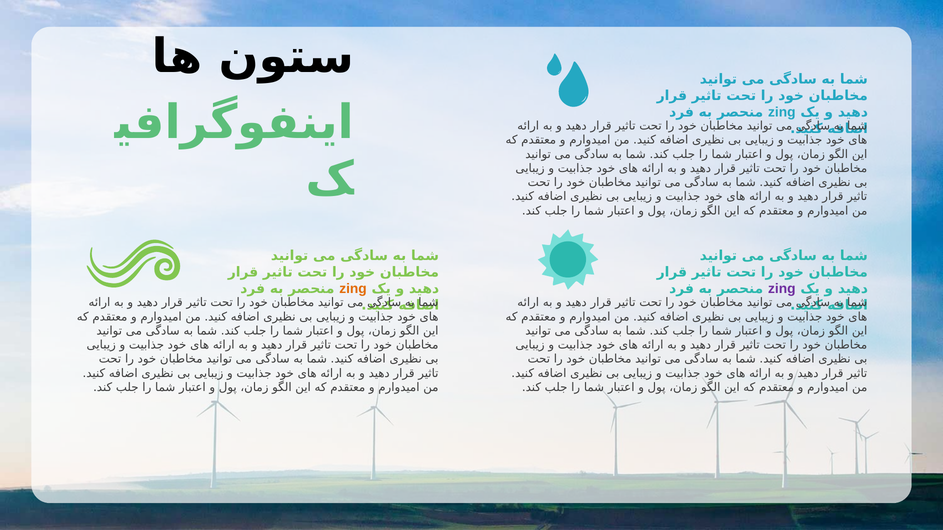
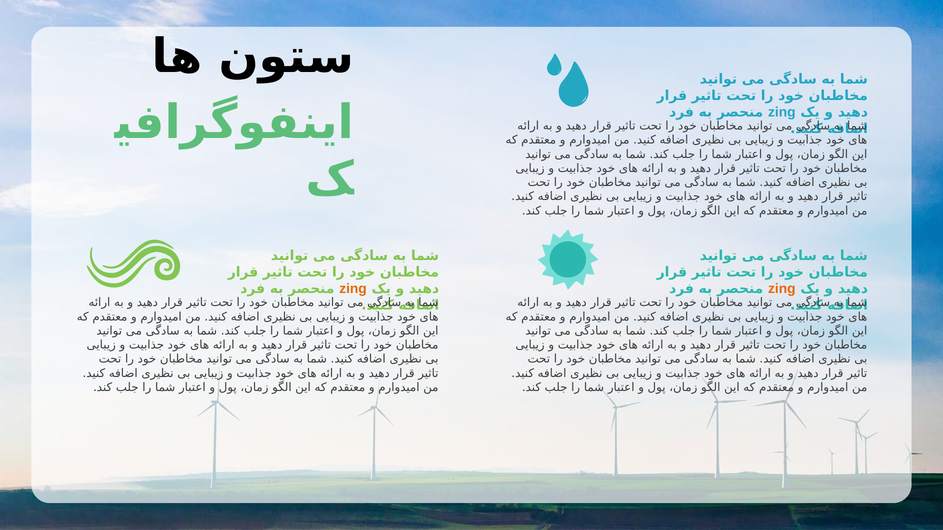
zing at (782, 289) colour: purple -> orange
